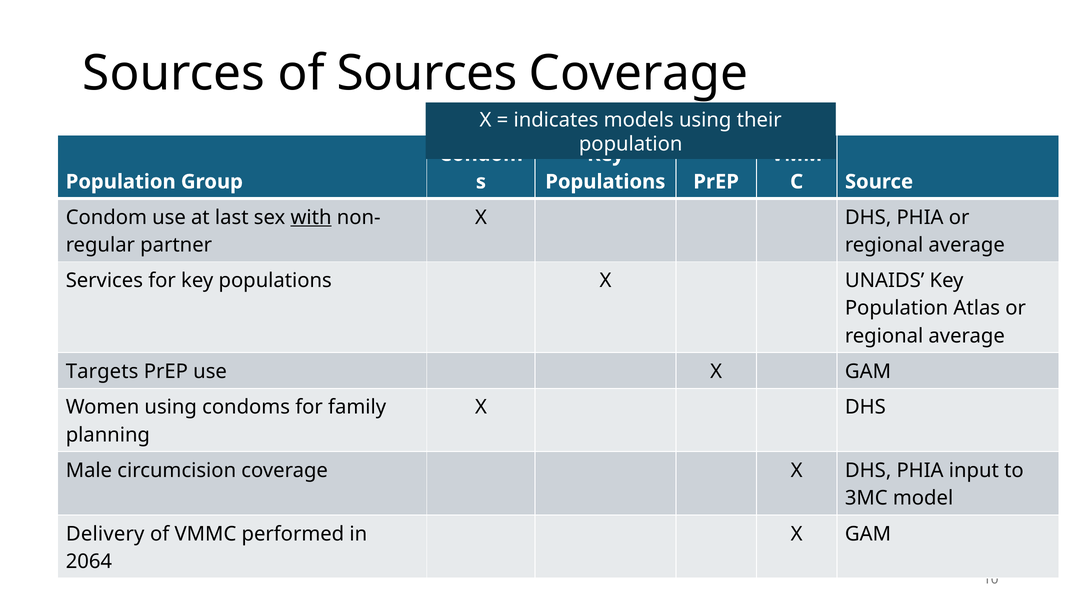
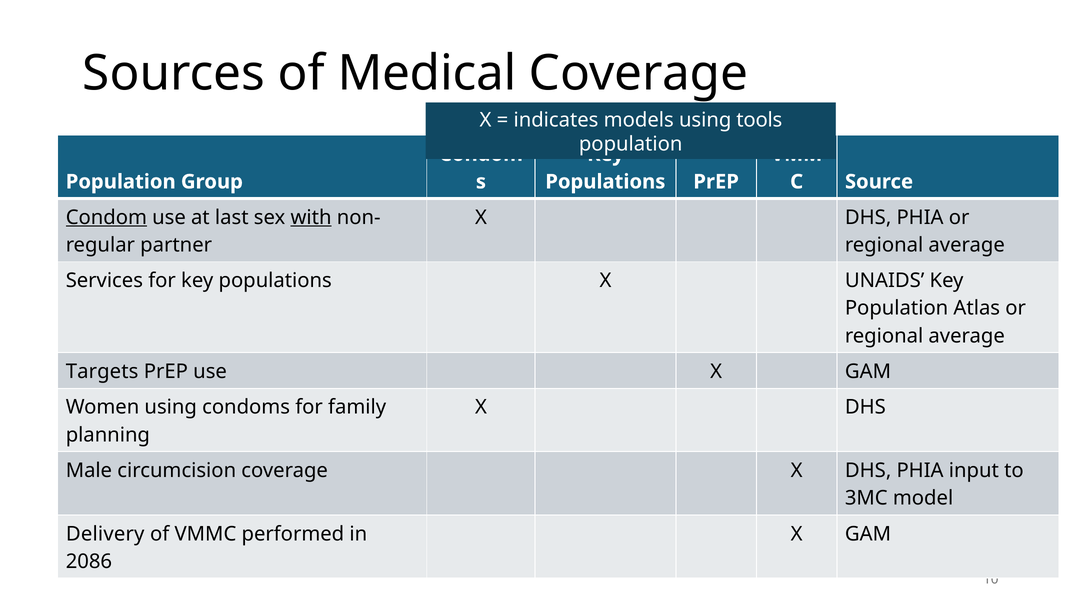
of Sources: Sources -> Medical
their: their -> tools
Condom at (106, 217) underline: none -> present
2064: 2064 -> 2086
